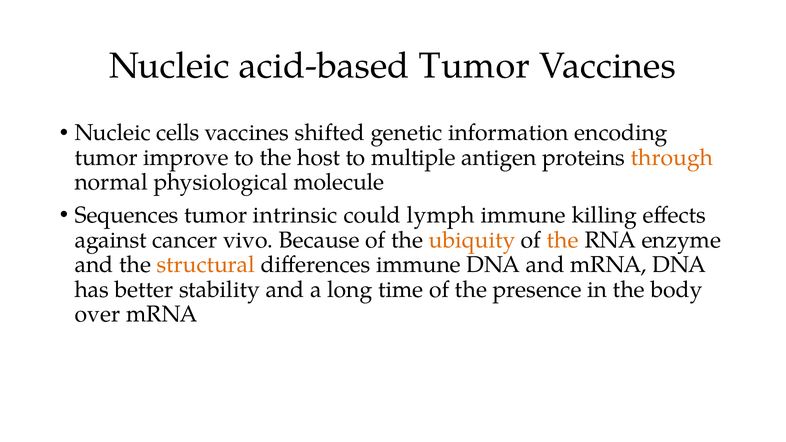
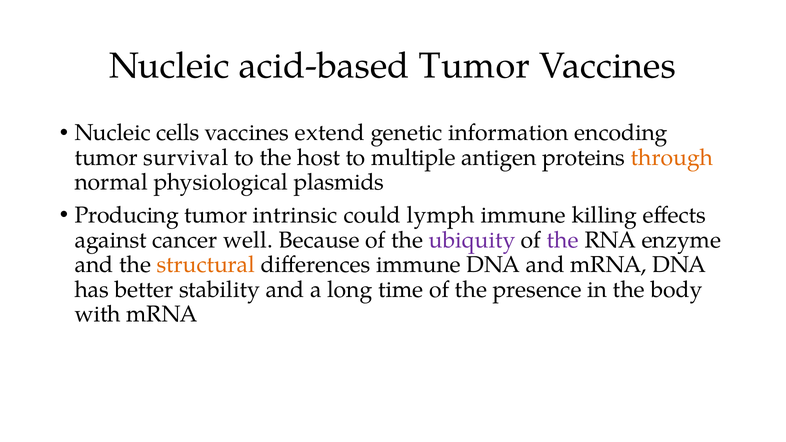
shifted: shifted -> extend
improve: improve -> survival
molecule: molecule -> plasmids
Sequences: Sequences -> Producing
vivo: vivo -> well
ubiquity colour: orange -> purple
the at (563, 240) colour: orange -> purple
over: over -> with
